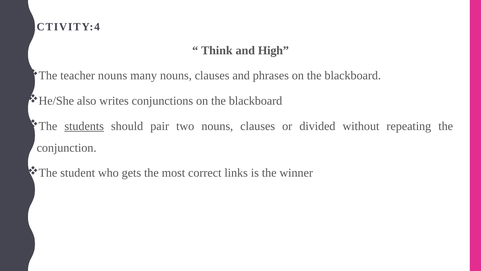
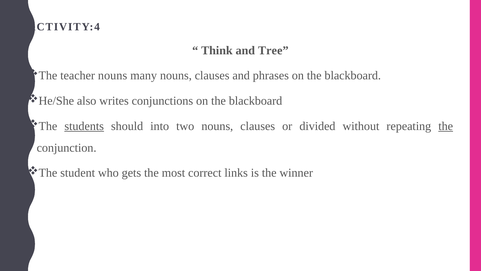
High: High -> Tree
pair: pair -> into
the at (446, 126) underline: none -> present
